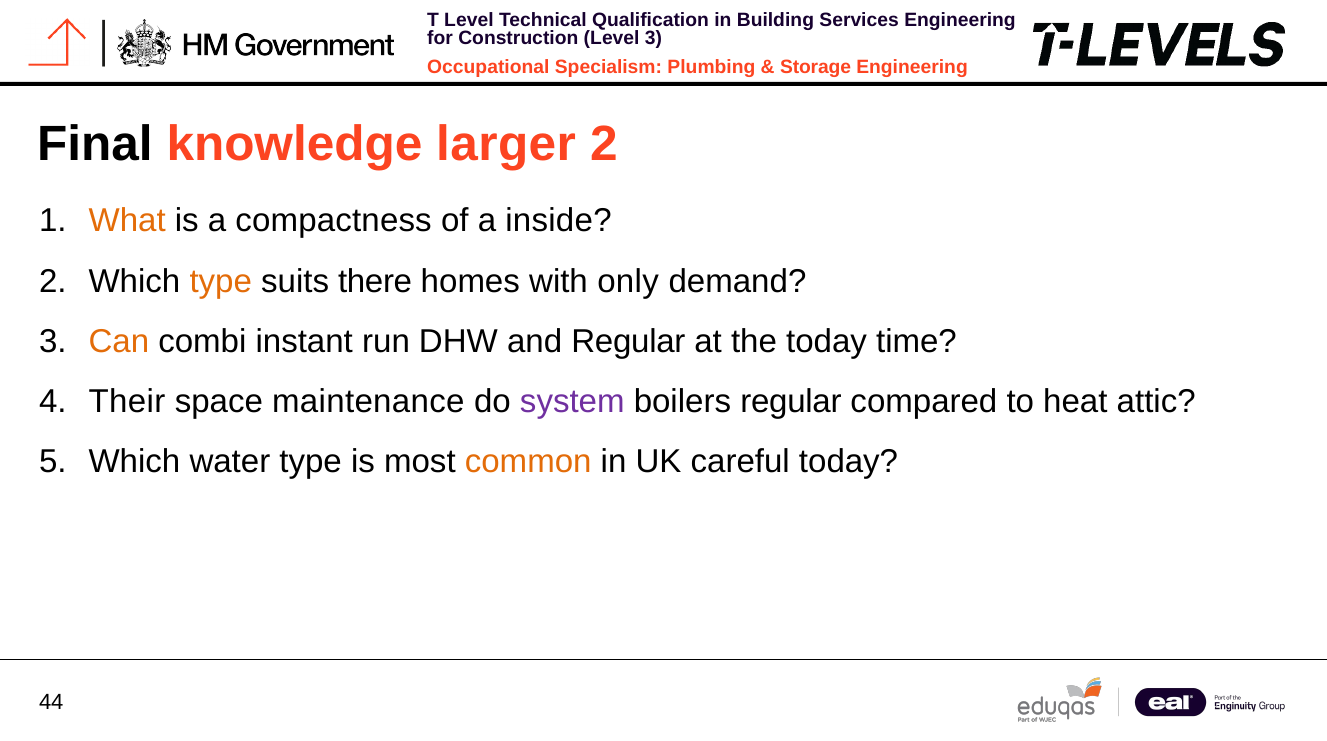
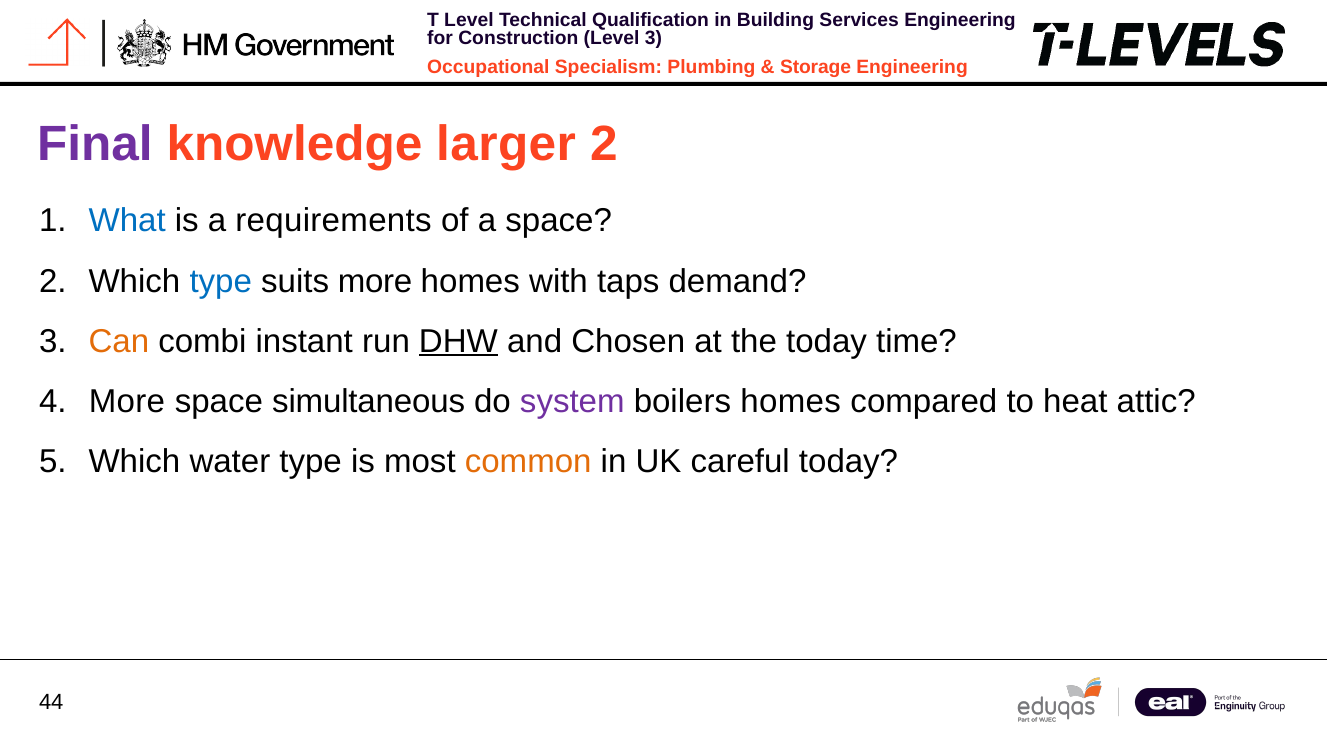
Final colour: black -> purple
What colour: orange -> blue
compactness: compactness -> requirements
a inside: inside -> space
type at (221, 281) colour: orange -> blue
suits there: there -> more
only: only -> taps
DHW underline: none -> present
and Regular: Regular -> Chosen
Their at (127, 402): Their -> More
maintenance: maintenance -> simultaneous
boilers regular: regular -> homes
